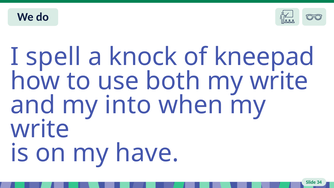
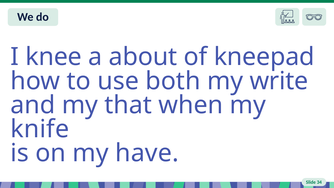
spell: spell -> knee
knock: knock -> about
into: into -> that
write at (40, 129): write -> knife
